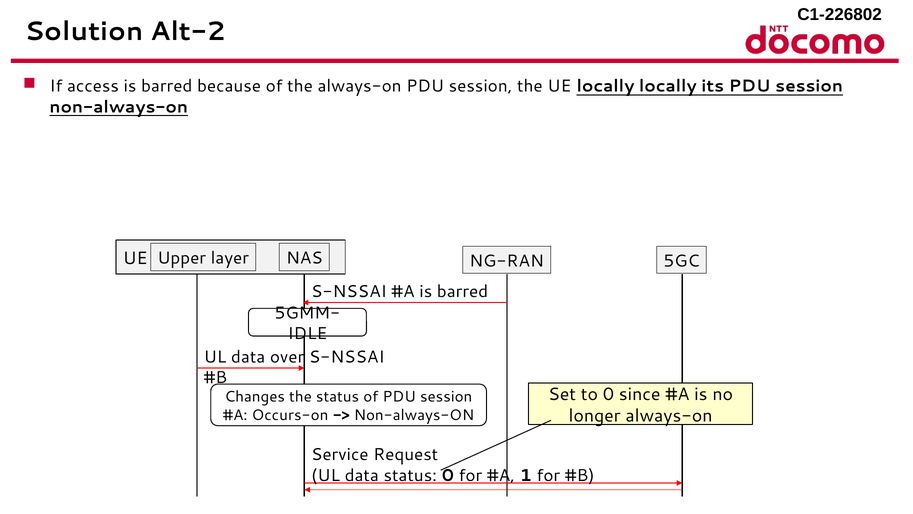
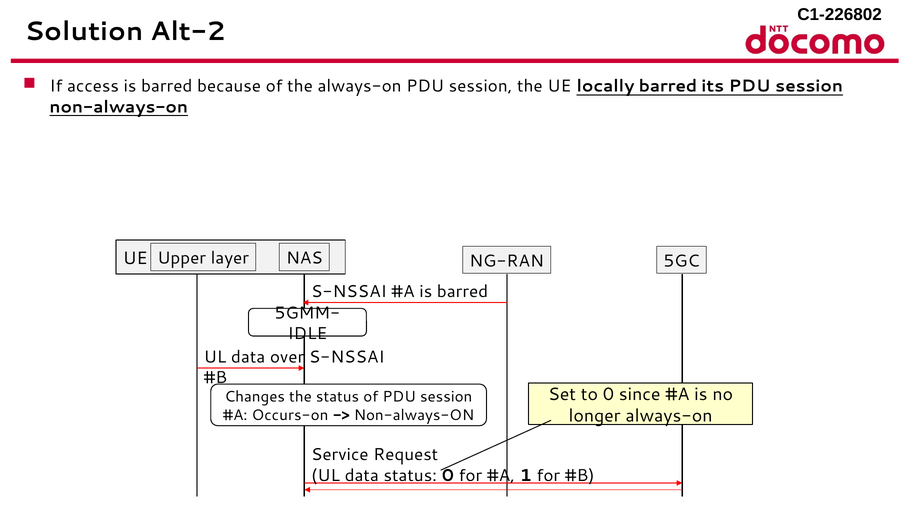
locally locally: locally -> barred
